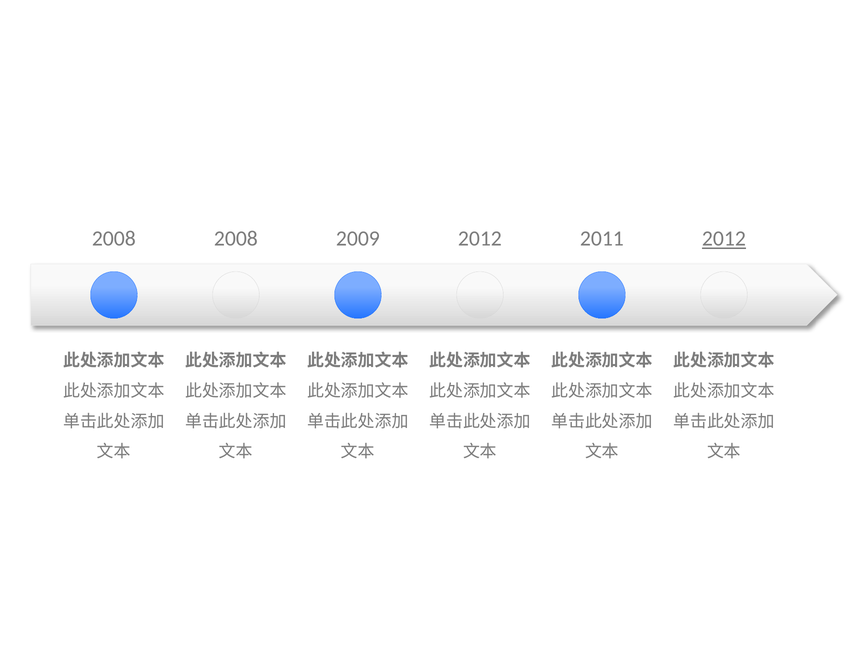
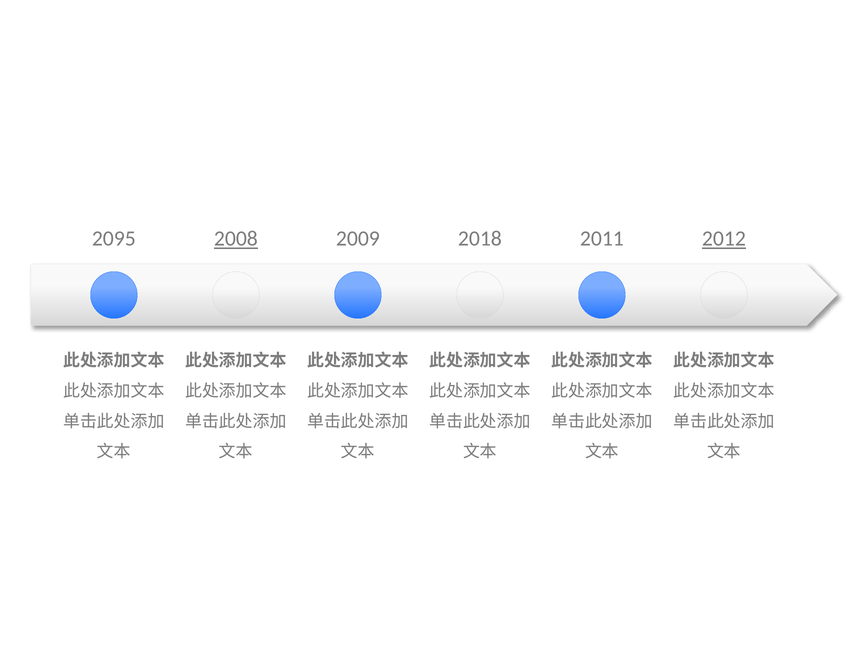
2008 at (114, 239): 2008 -> 2095
2008 at (236, 239) underline: none -> present
2012 at (480, 239): 2012 -> 2018
